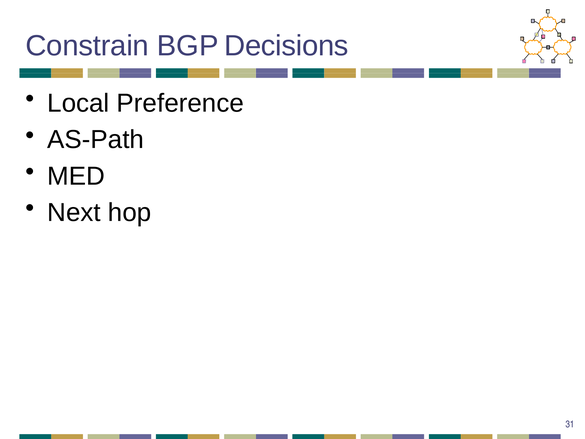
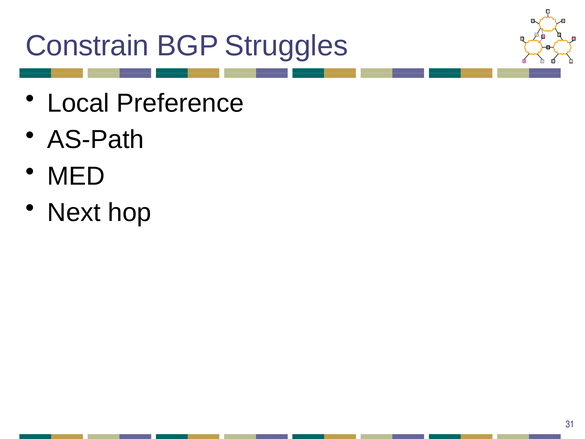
Decisions: Decisions -> Struggles
